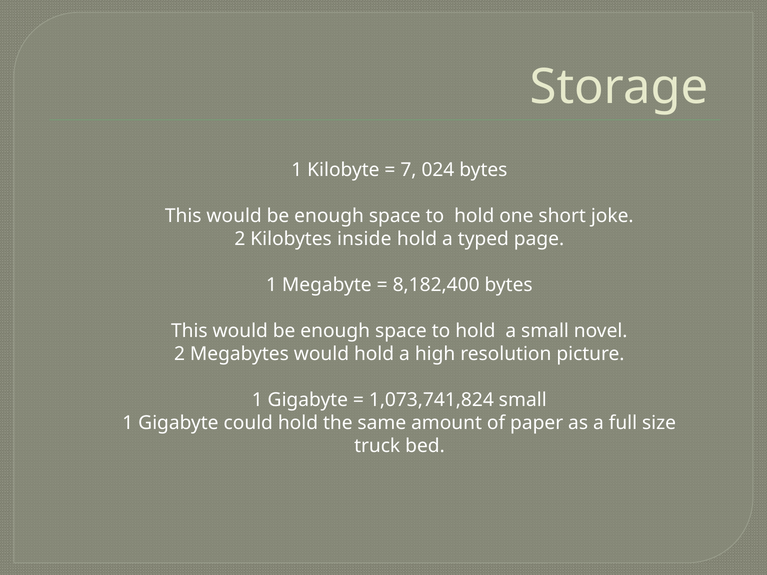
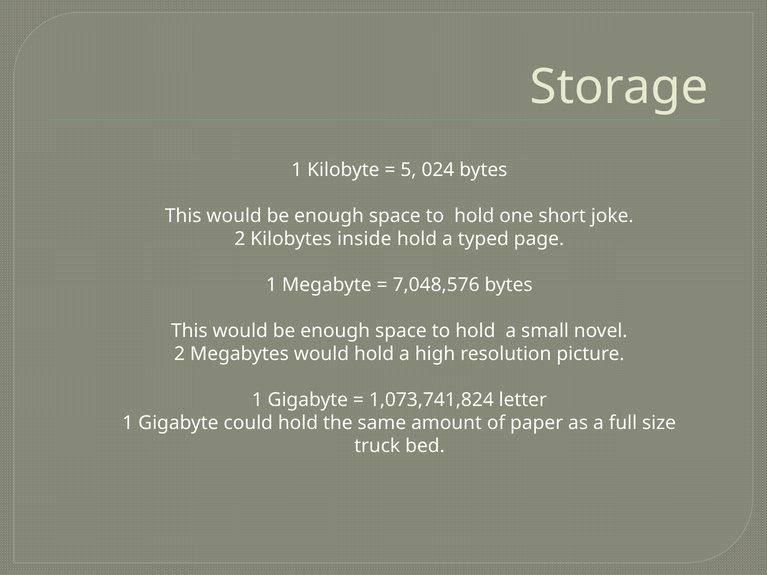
7: 7 -> 5
8,182,400: 8,182,400 -> 7,048,576
1,073,741,824 small: small -> letter
